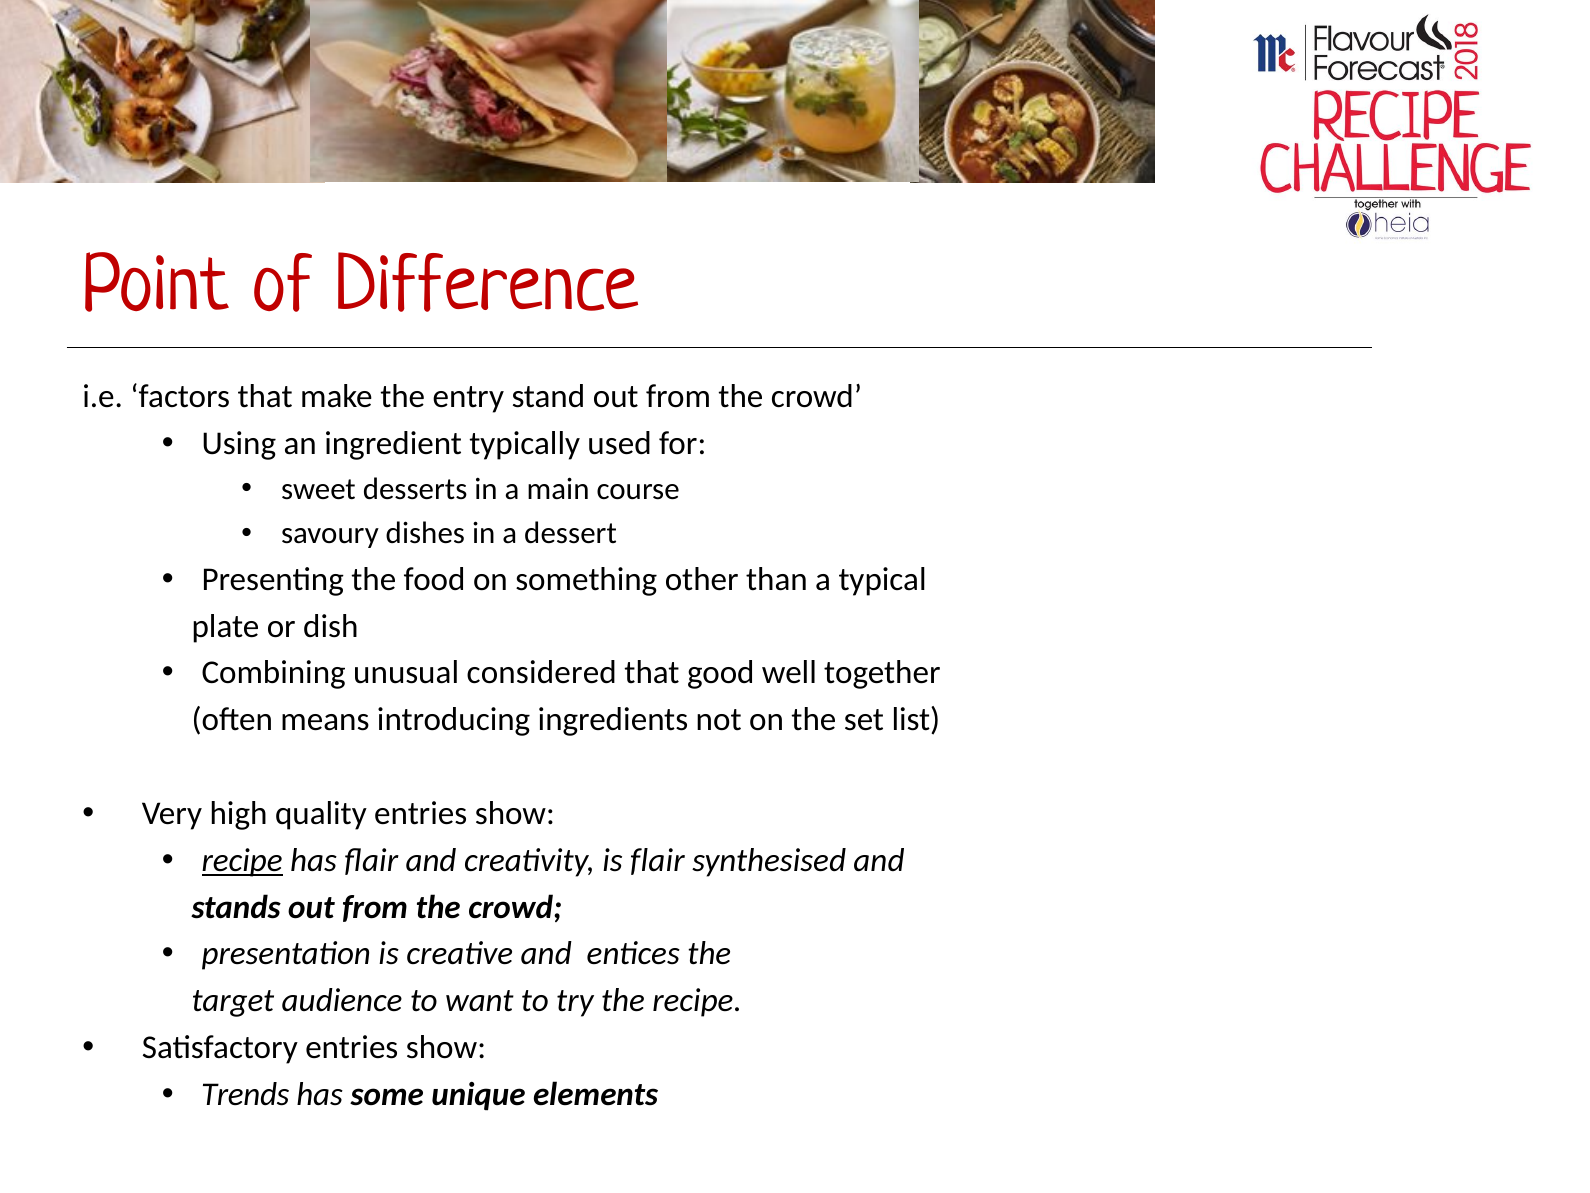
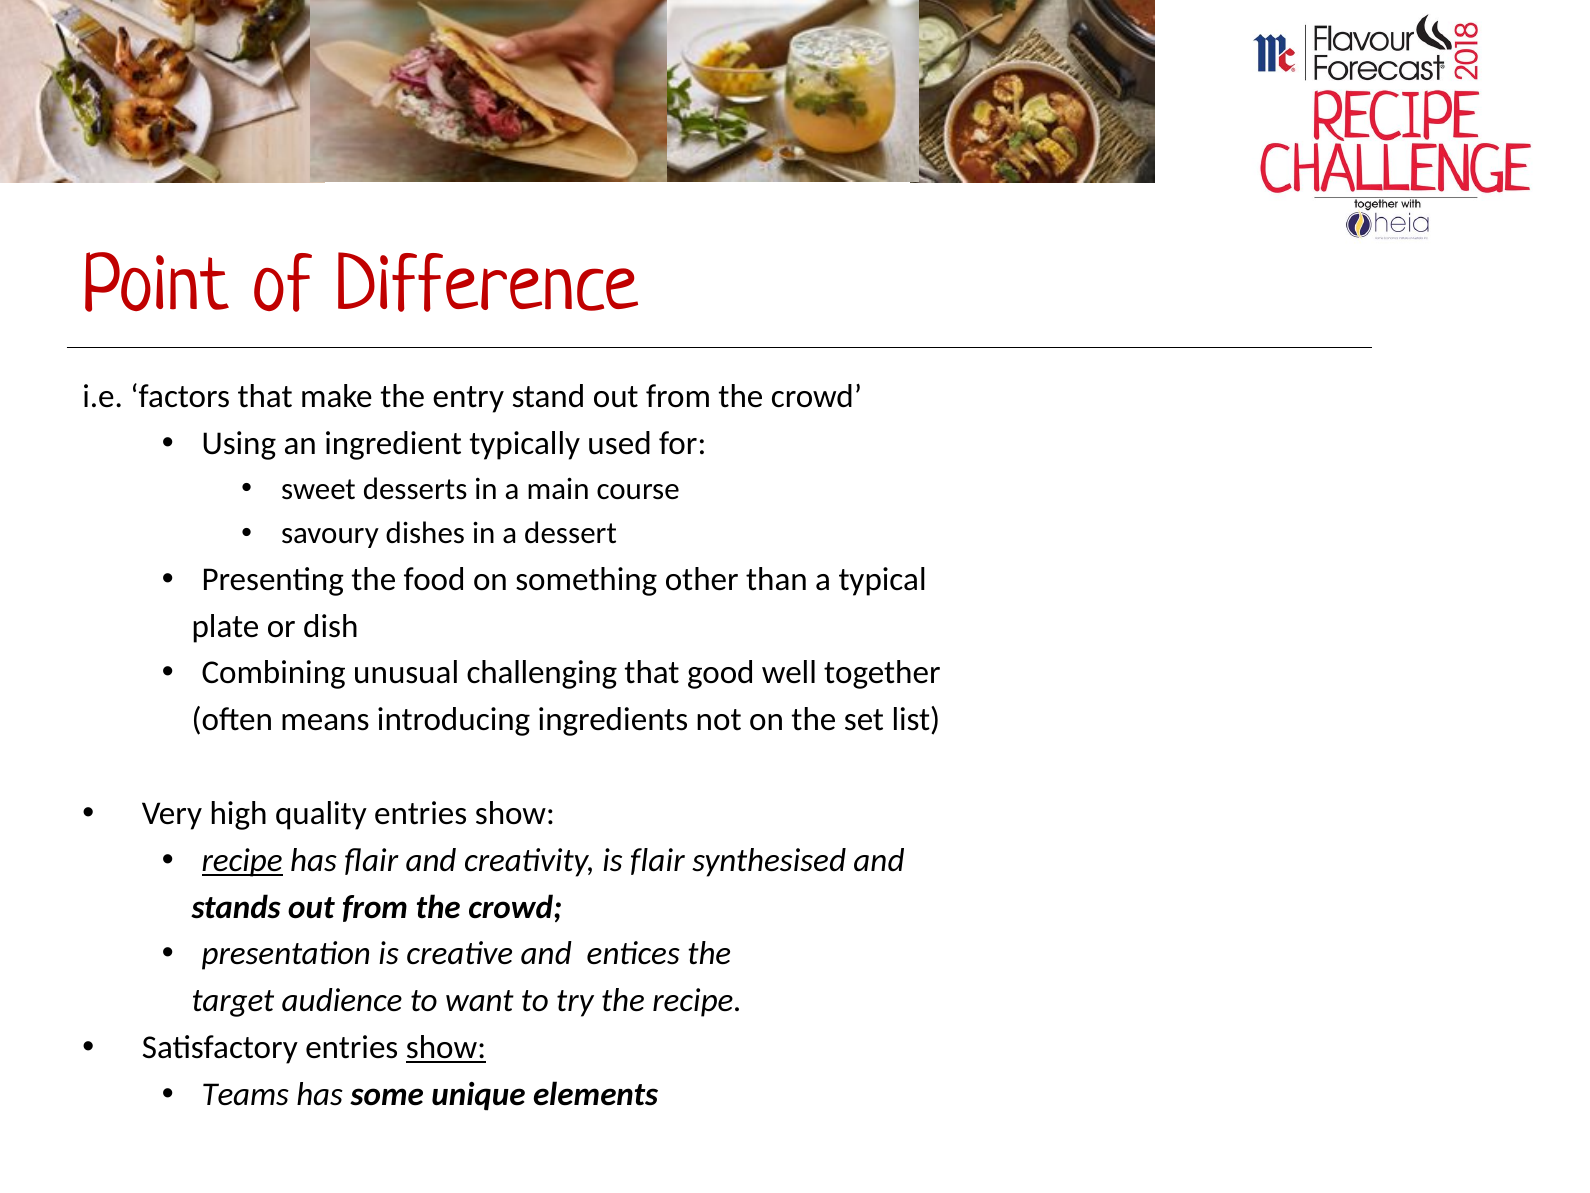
considered: considered -> challenging
show at (446, 1047) underline: none -> present
Trends: Trends -> Teams
